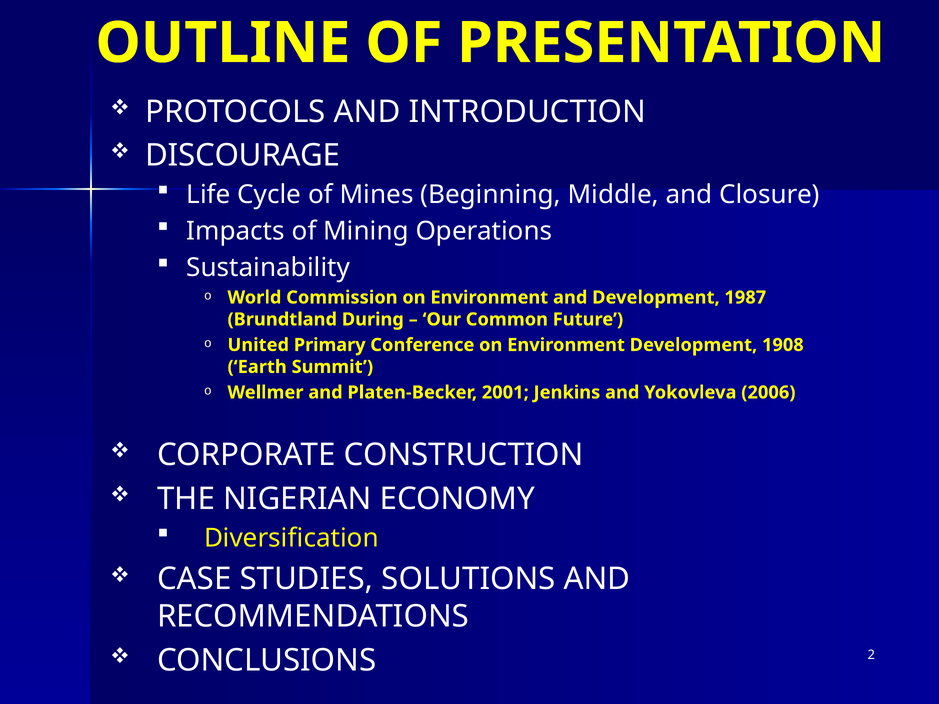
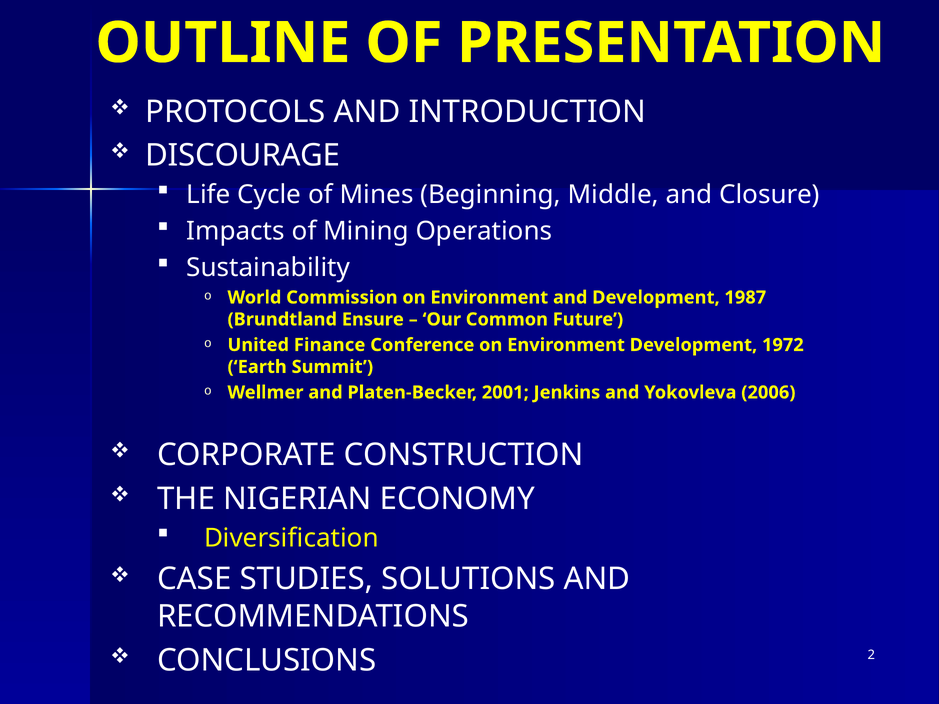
During: During -> Ensure
Primary: Primary -> Finance
1908: 1908 -> 1972
